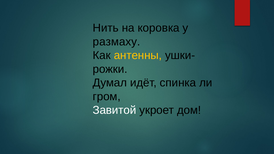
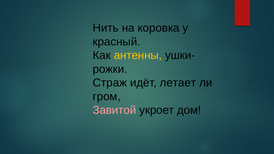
размаху: размаху -> красный
Думал: Думал -> Страж
спинка: спинка -> летает
Завитой colour: white -> pink
